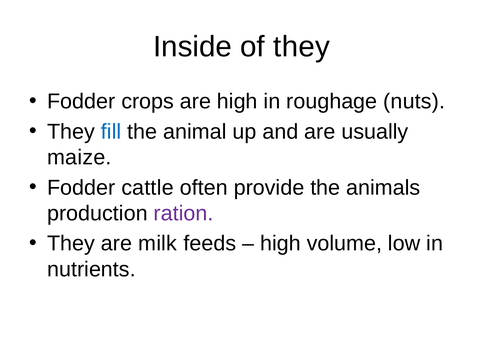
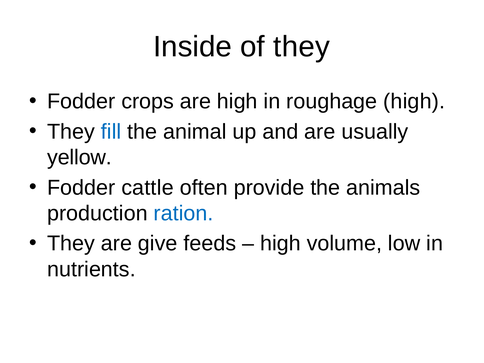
roughage nuts: nuts -> high
maize: maize -> yellow
ration colour: purple -> blue
milk: milk -> give
